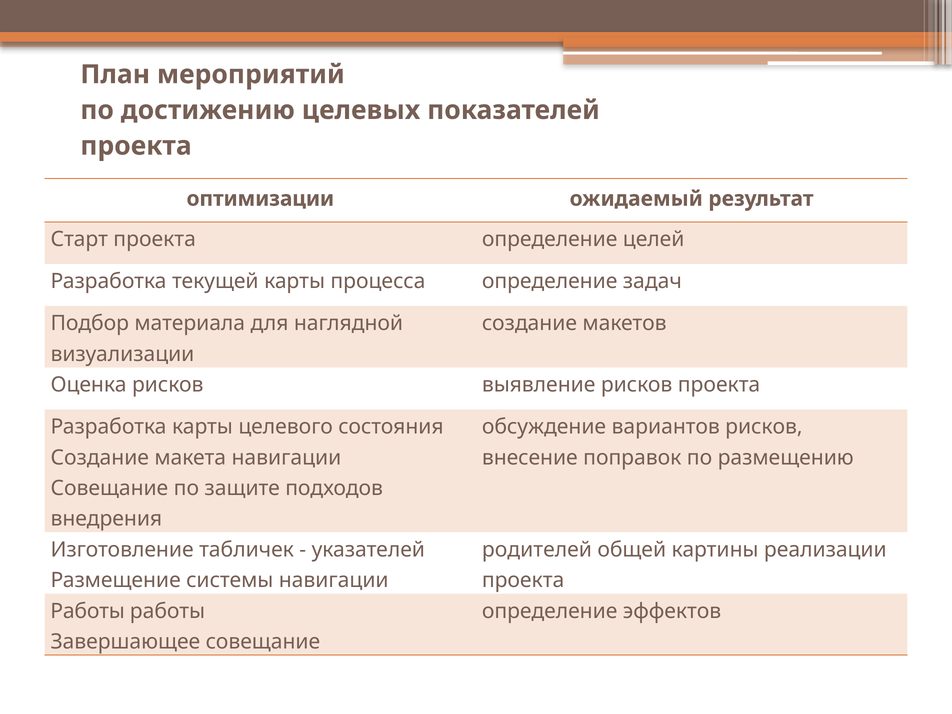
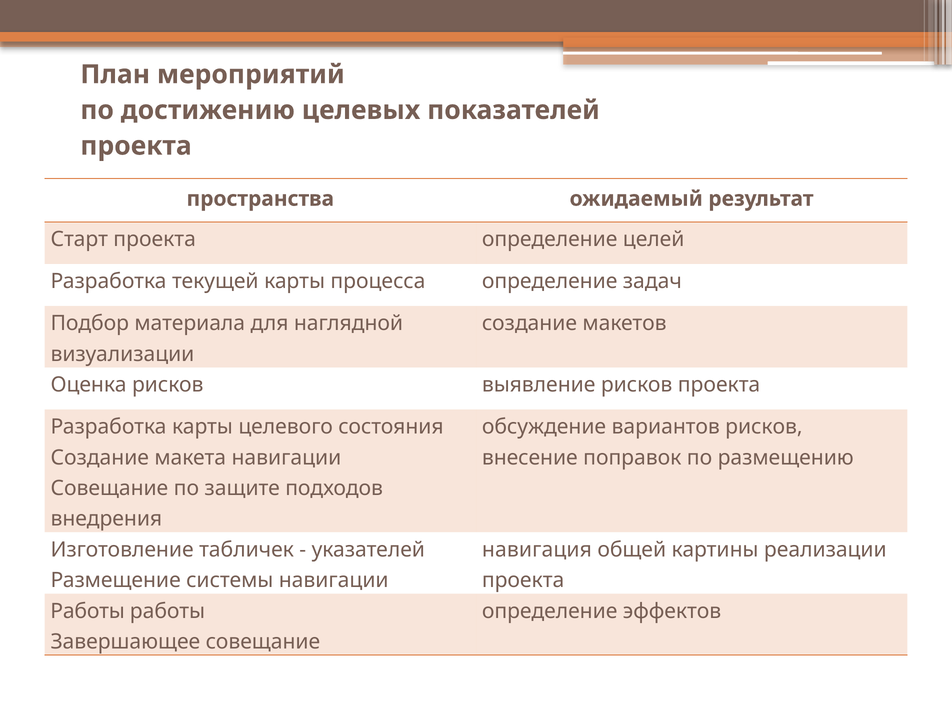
оптимизации: оптимизации -> пространства
родителей: родителей -> навигация
